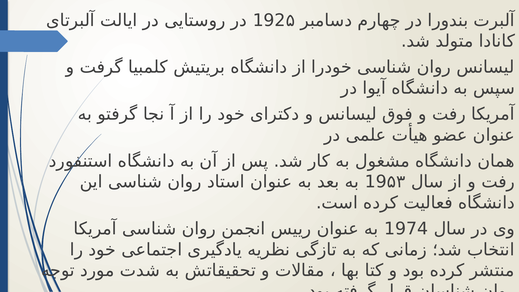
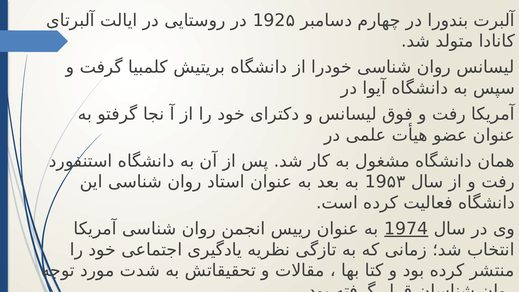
1974 underline: none -> present
